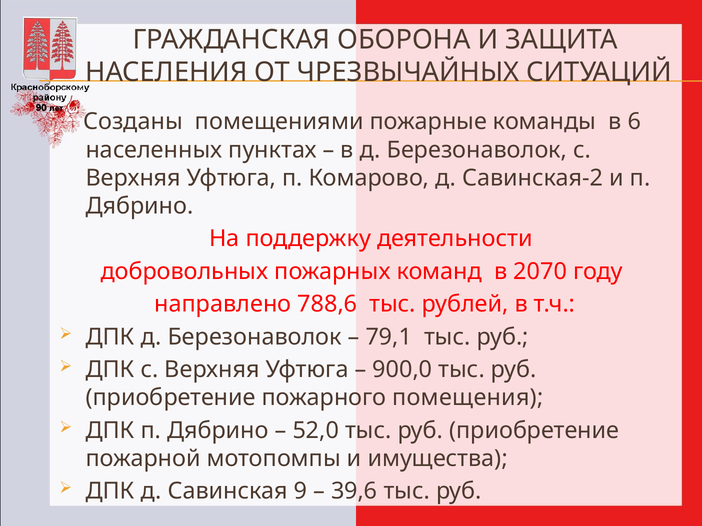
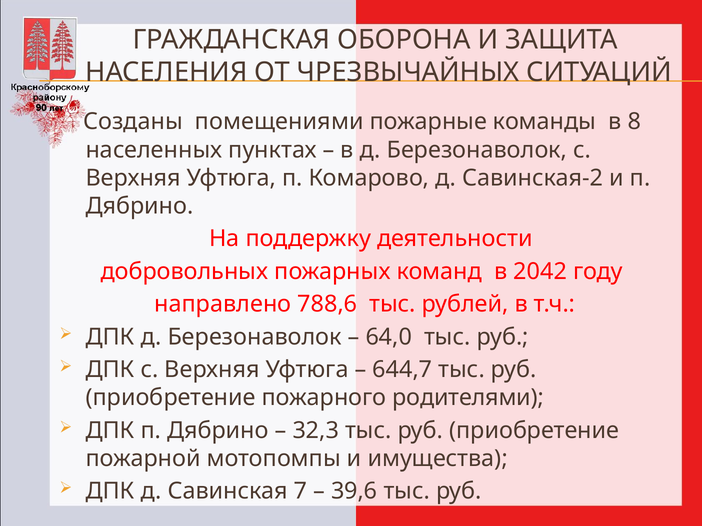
6: 6 -> 8
2070: 2070 -> 2042
79,1: 79,1 -> 64,0
900,0: 900,0 -> 644,7
помещения: помещения -> родителями
52,0: 52,0 -> 32,3
9: 9 -> 7
